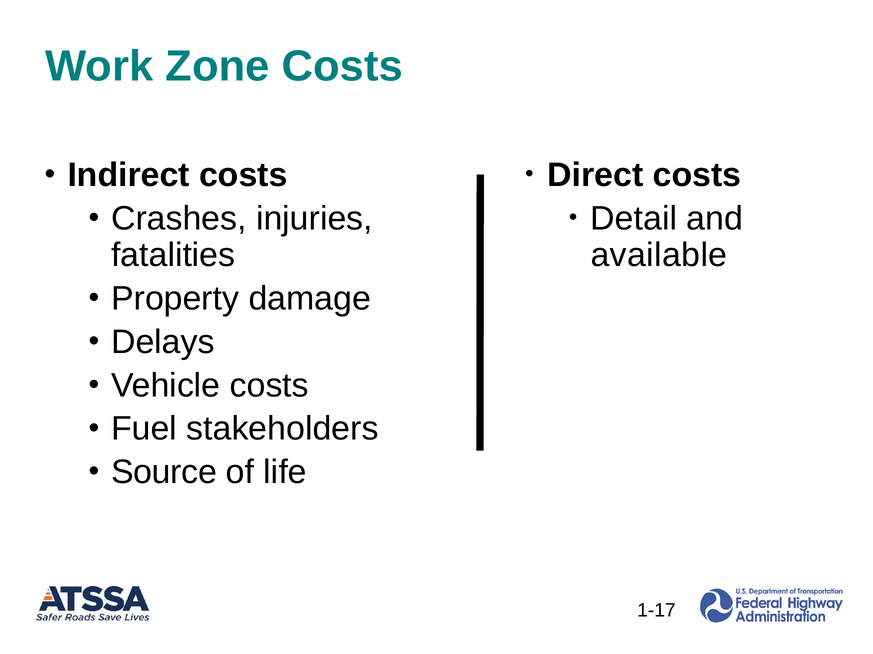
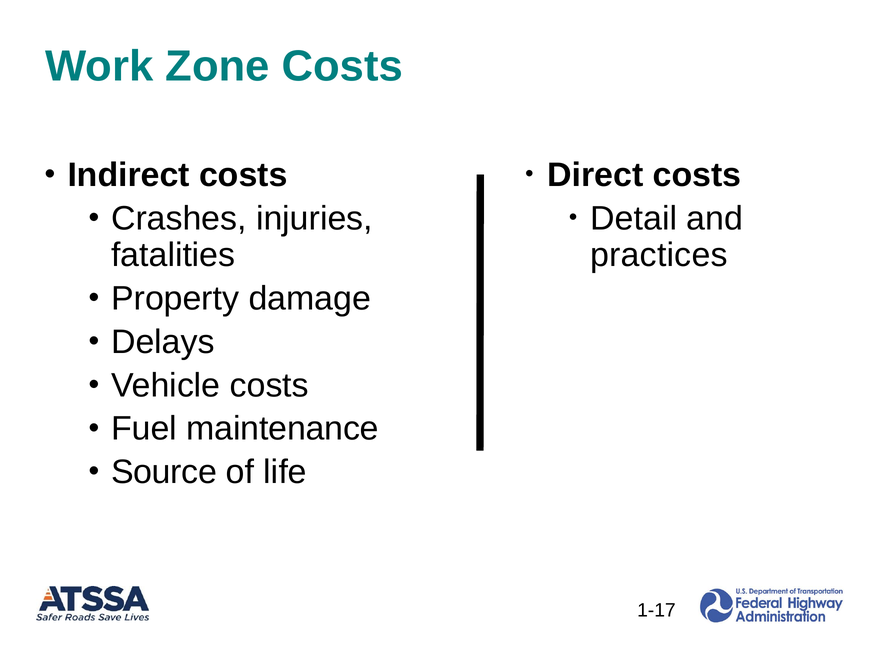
available: available -> practices
stakeholders: stakeholders -> maintenance
